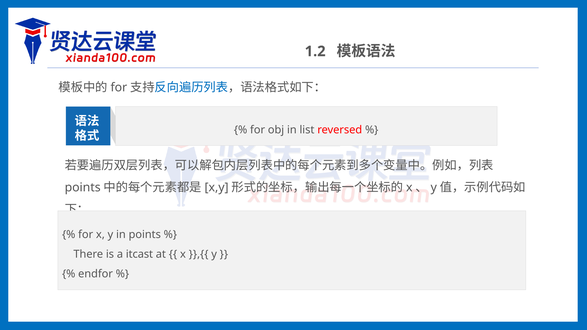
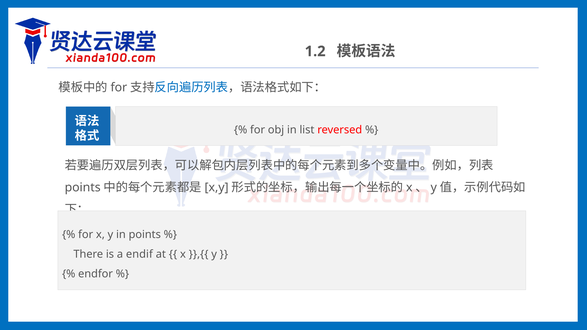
itcast: itcast -> endif
